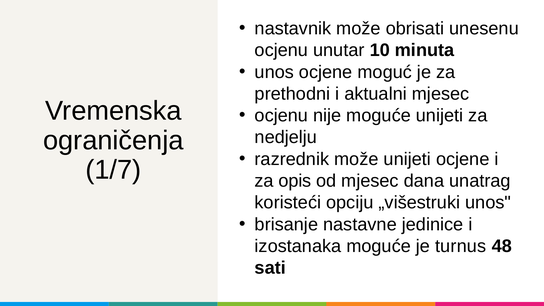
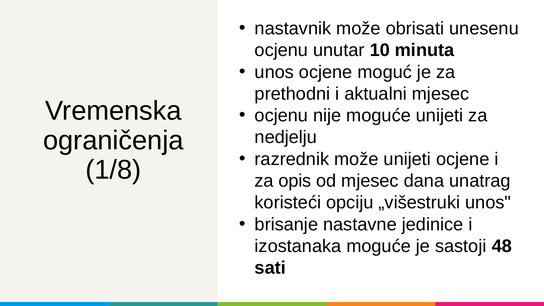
1/7: 1/7 -> 1/8
turnus: turnus -> sastoji
